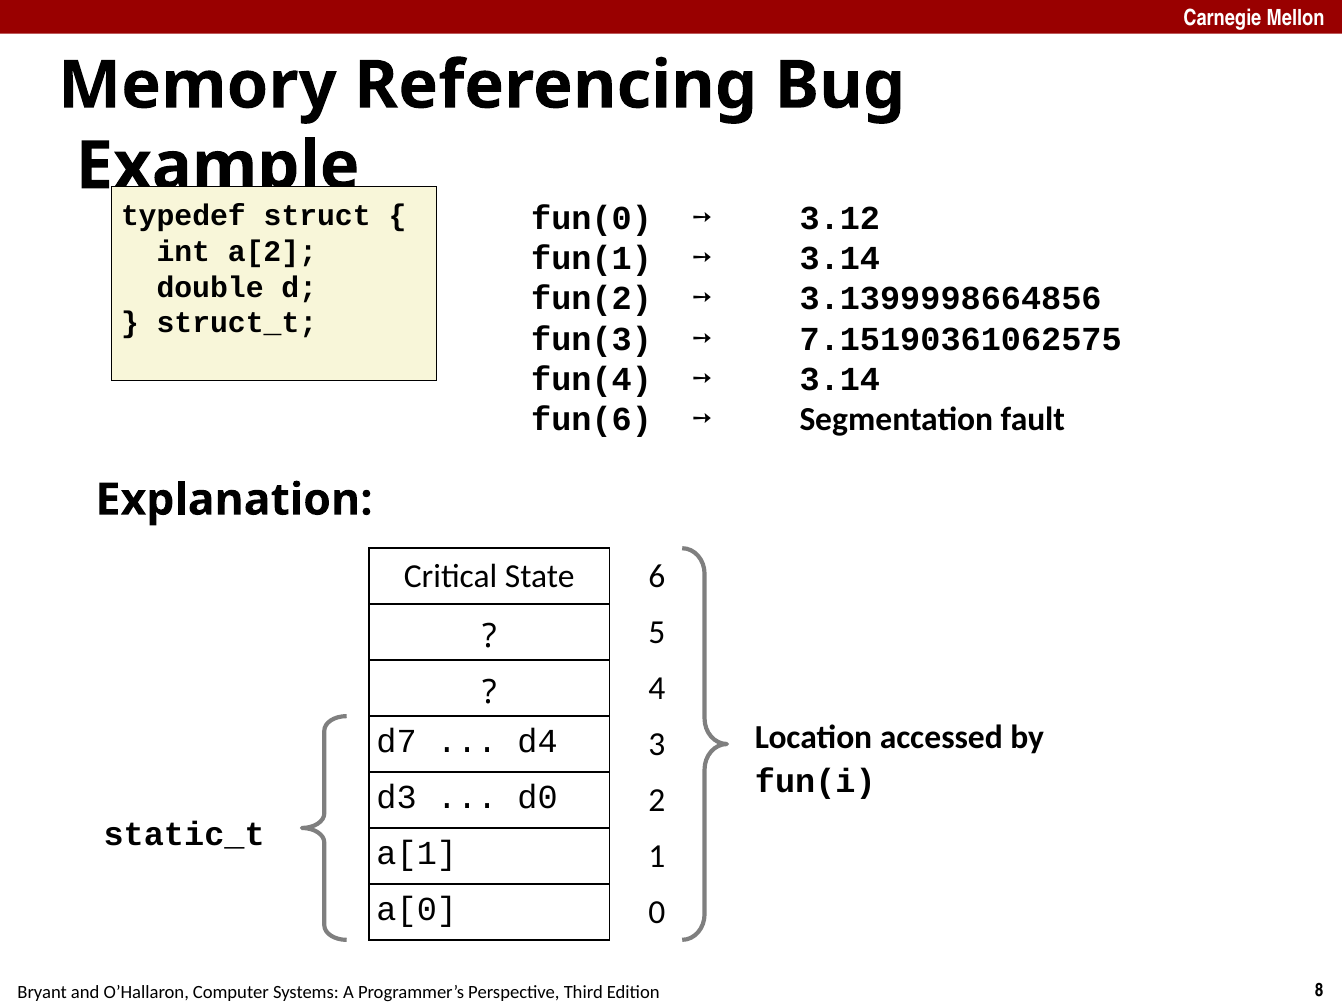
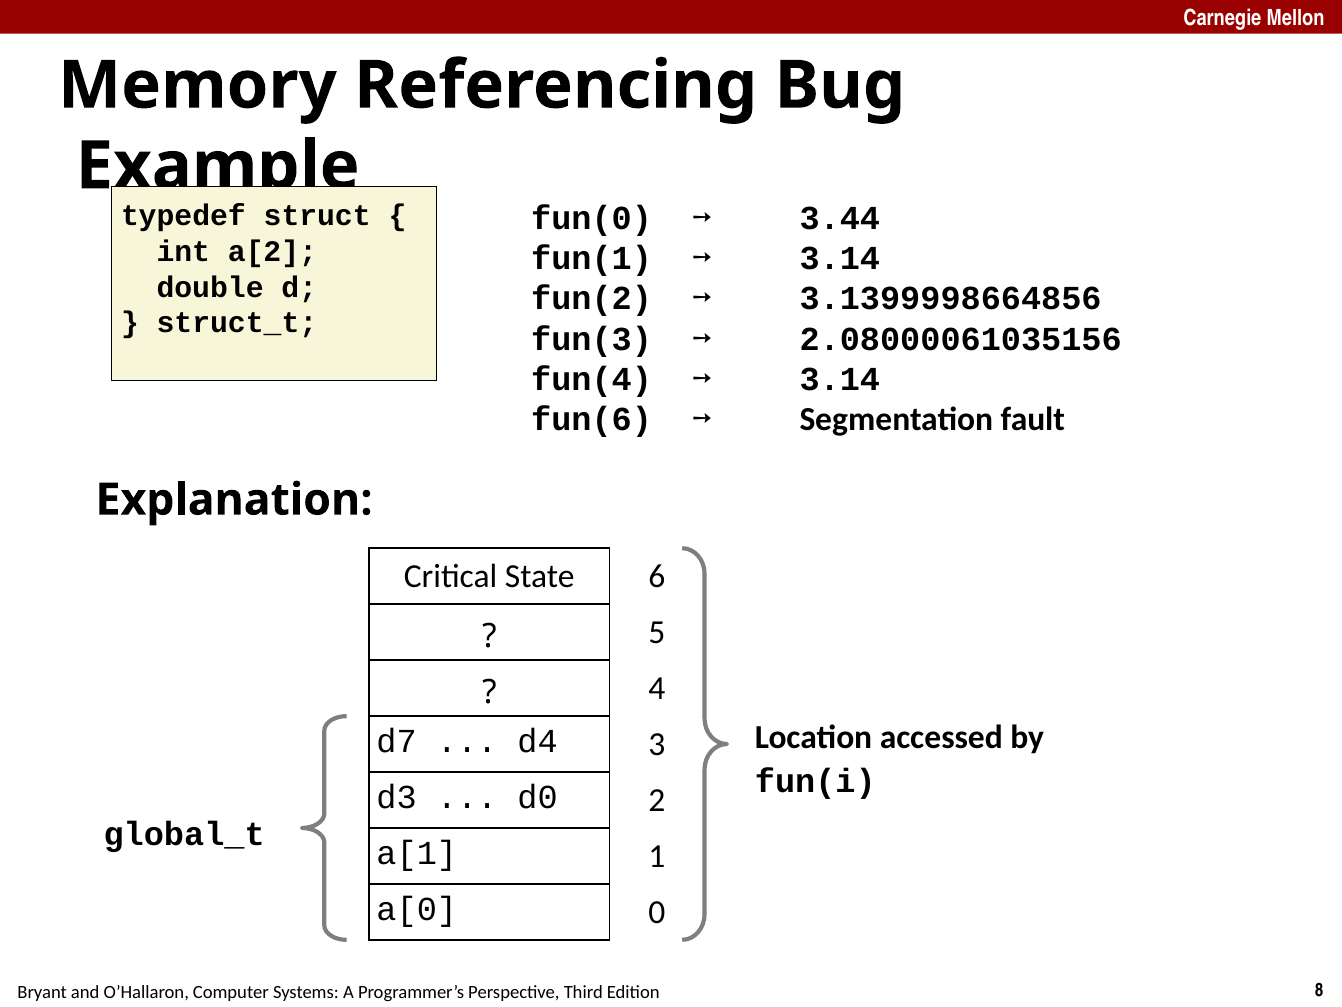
3.12: 3.12 -> 3.44
7.15190361062575: 7.15190361062575 -> 2.08000061035156
static_t: static_t -> global_t
